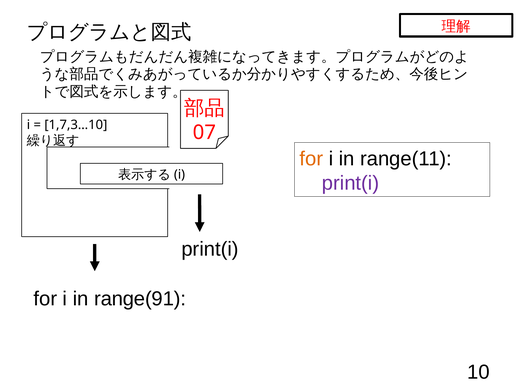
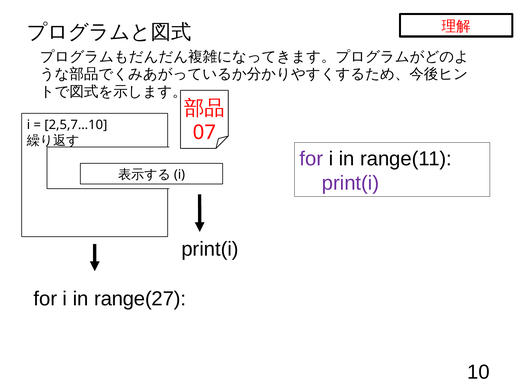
1,7,3…10: 1,7,3…10 -> 2,5,7…10
for at (311, 159) colour: orange -> purple
range(91: range(91 -> range(27
